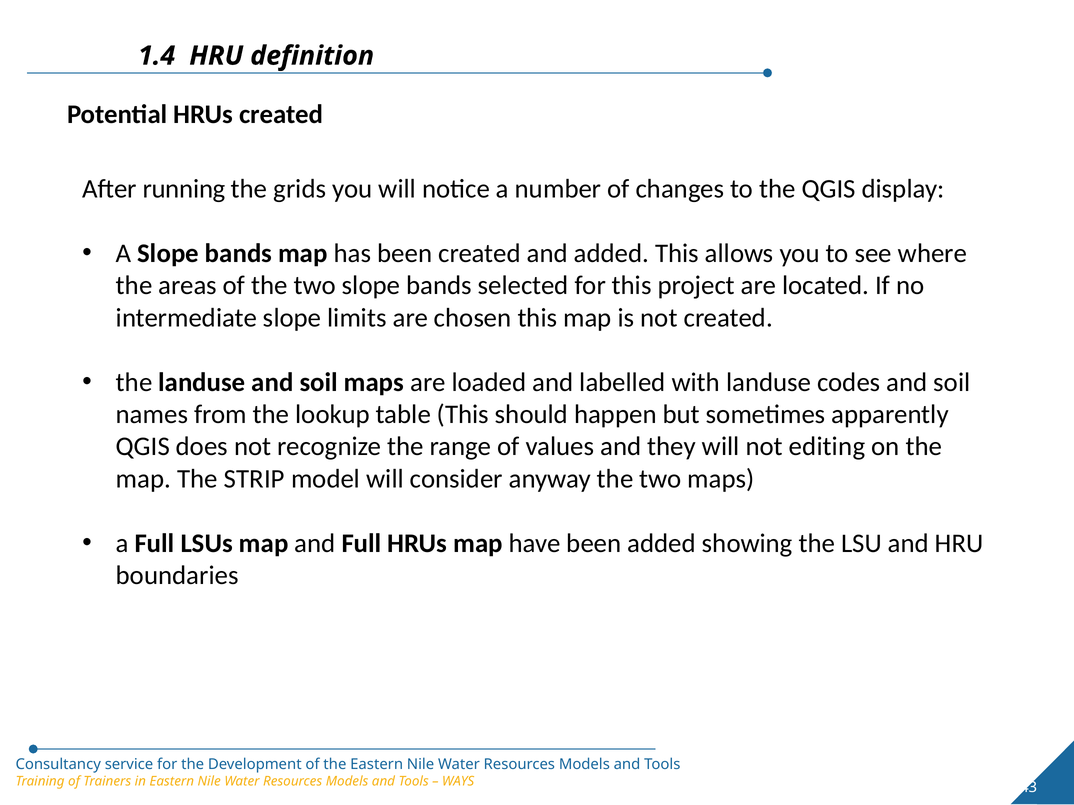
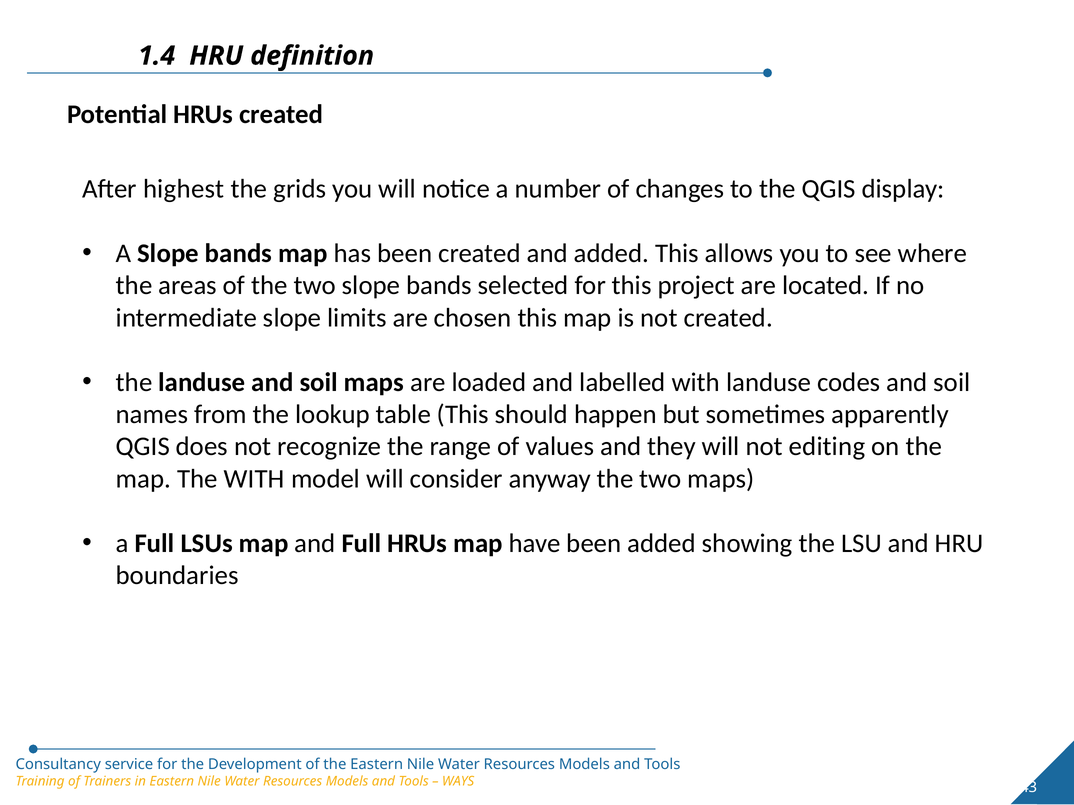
running: running -> highest
The STRIP: STRIP -> WITH
